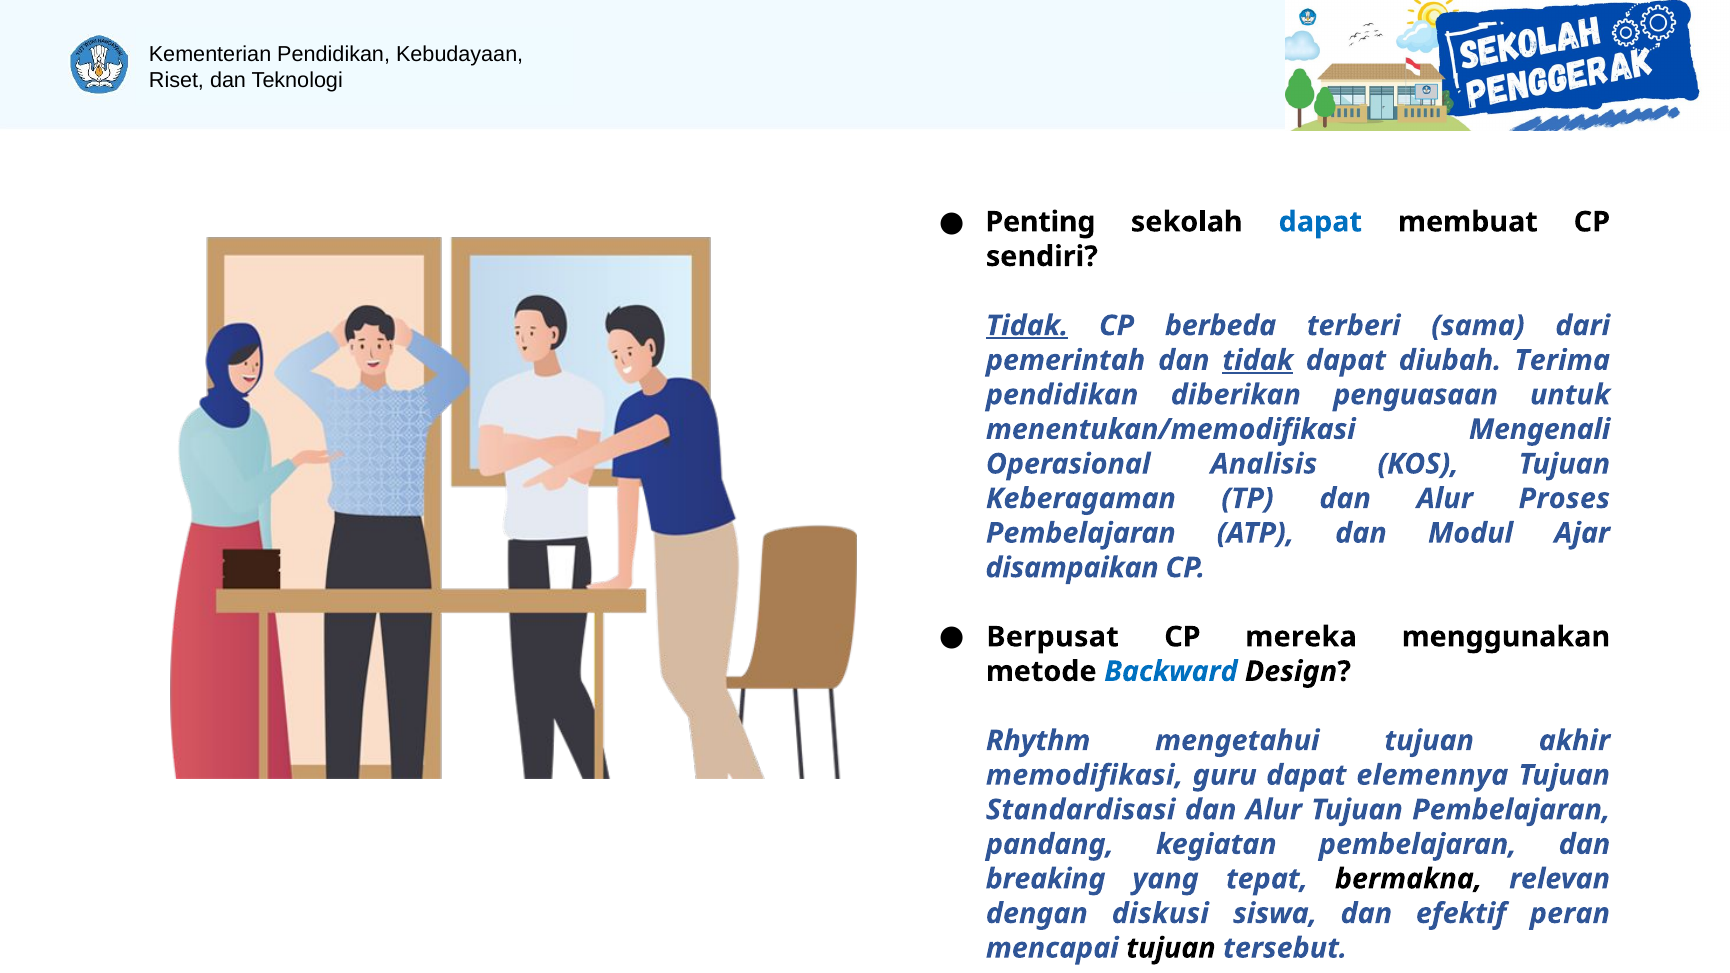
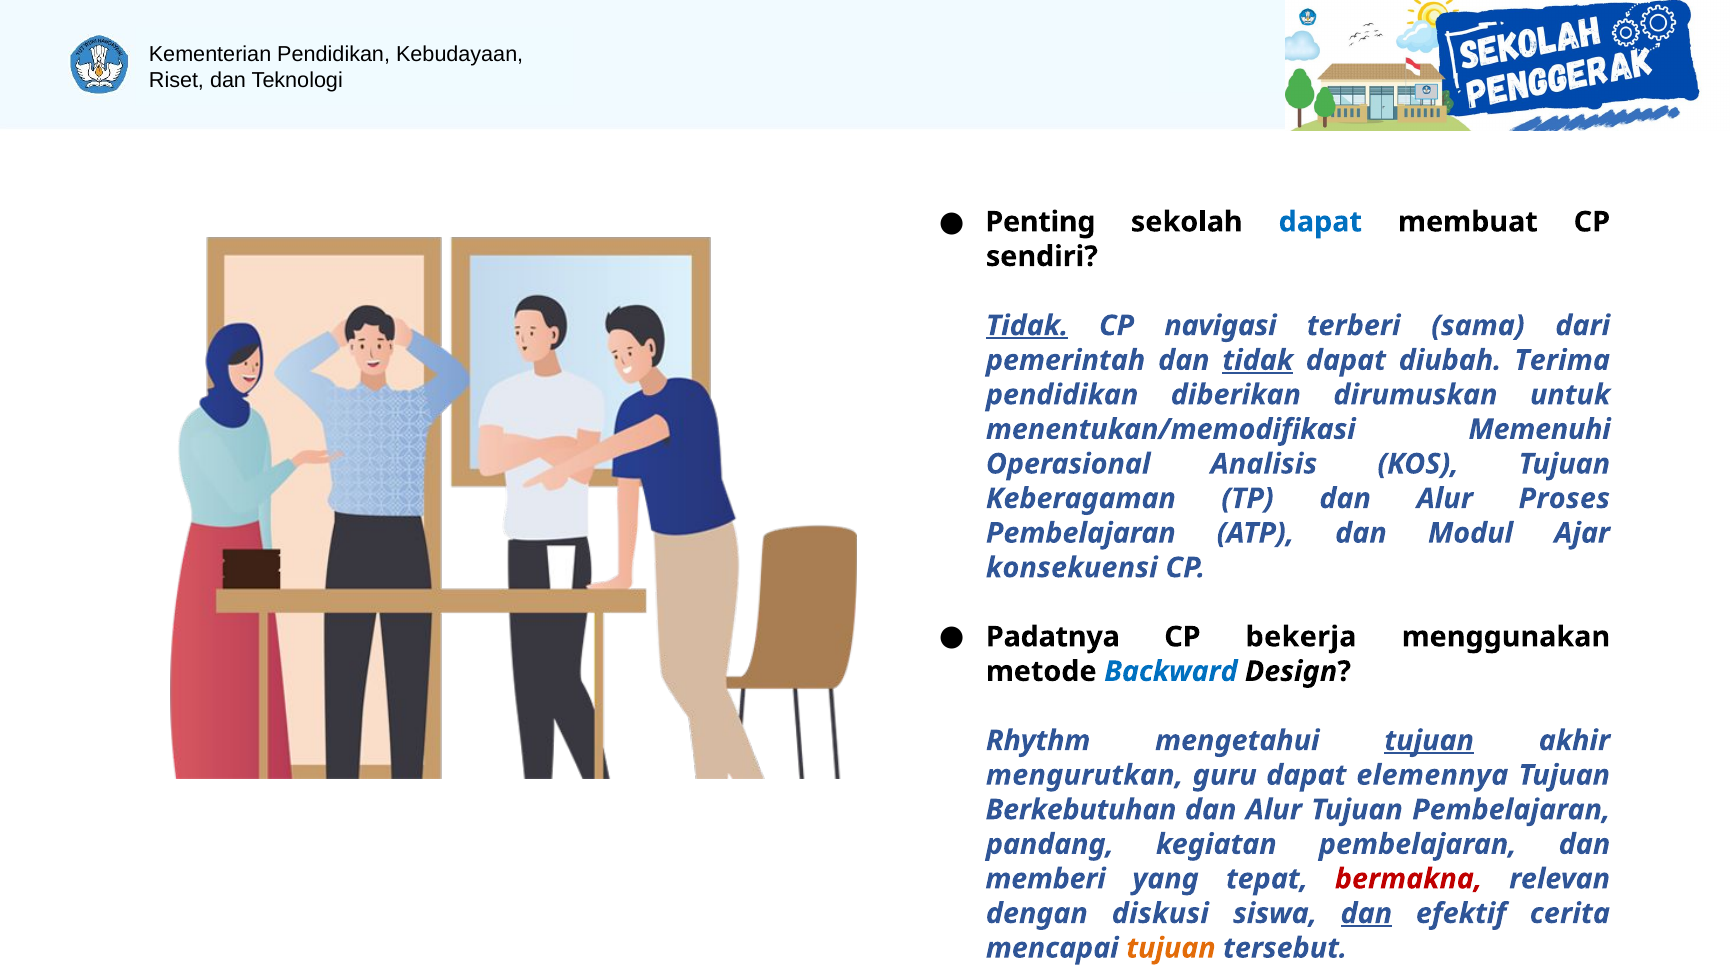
berbeda: berbeda -> navigasi
penguasaan: penguasaan -> dirumuskan
Mengenali: Mengenali -> Memenuhi
disampaikan: disampaikan -> konsekuensi
Berpusat: Berpusat -> Padatnya
mereka: mereka -> bekerja
tujuan at (1429, 741) underline: none -> present
memodifikasi: memodifikasi -> mengurutkan
Standardisasi: Standardisasi -> Berkebutuhan
breaking: breaking -> memberi
bermakna colour: black -> red
dan at (1366, 914) underline: none -> present
peran: peran -> cerita
tujuan at (1171, 948) colour: black -> orange
